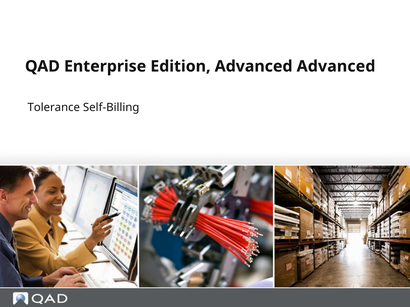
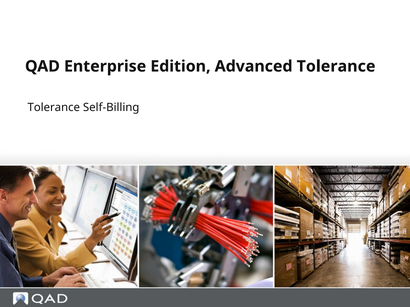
Advanced Advanced: Advanced -> Tolerance
